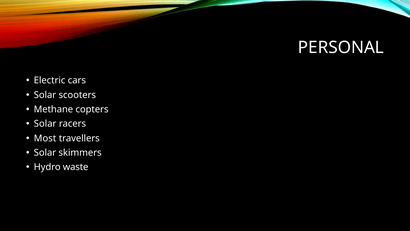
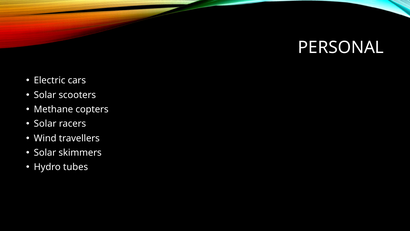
Most: Most -> Wind
waste: waste -> tubes
